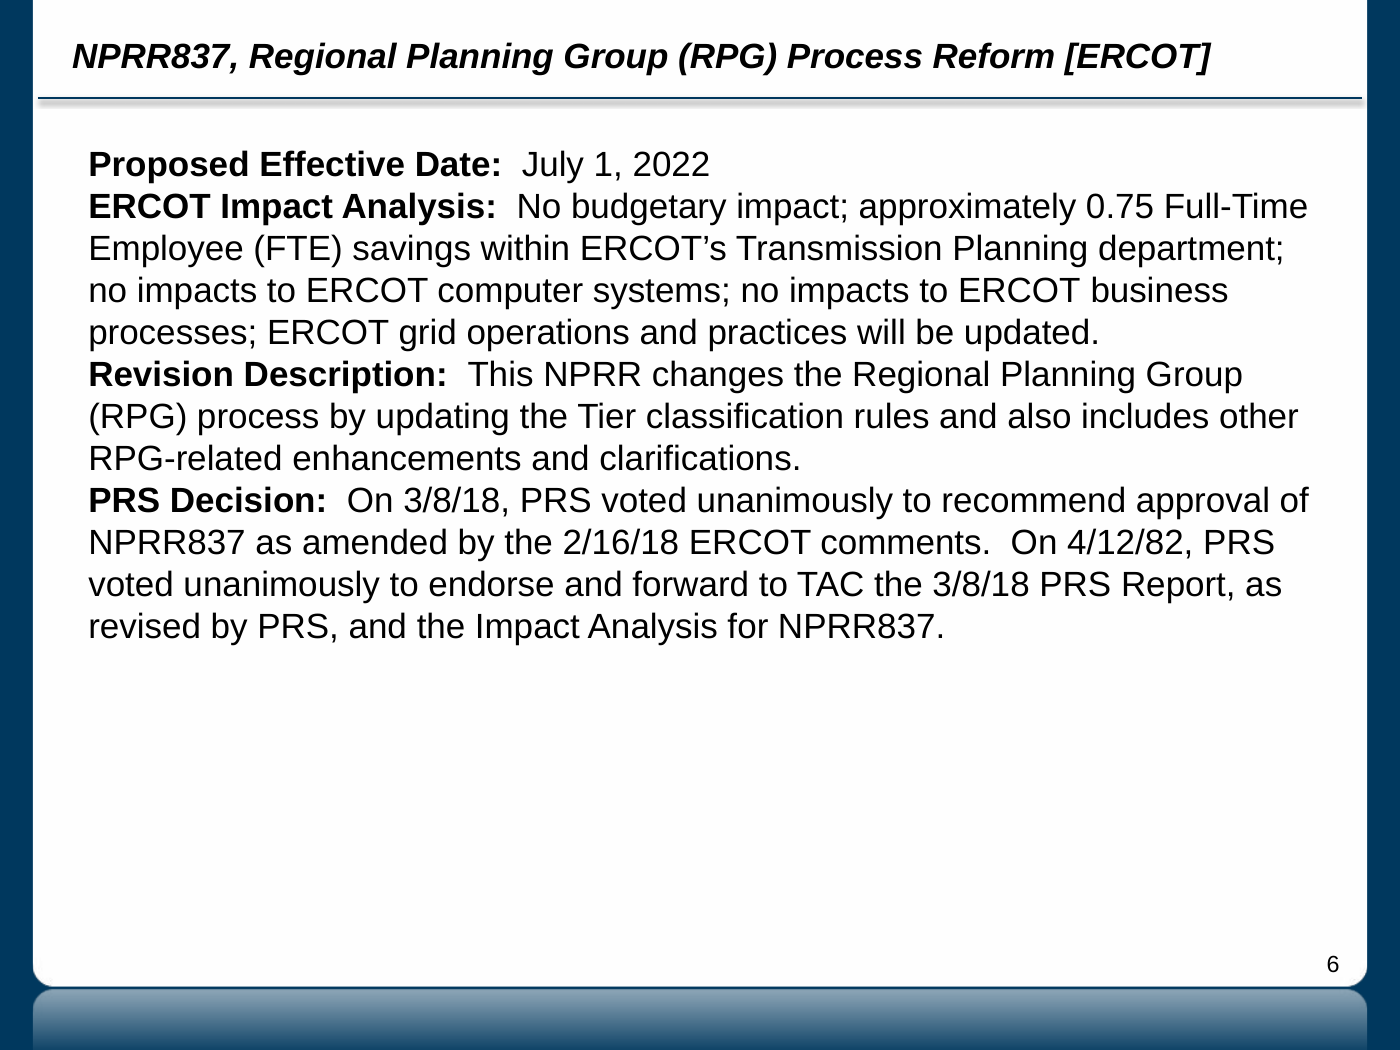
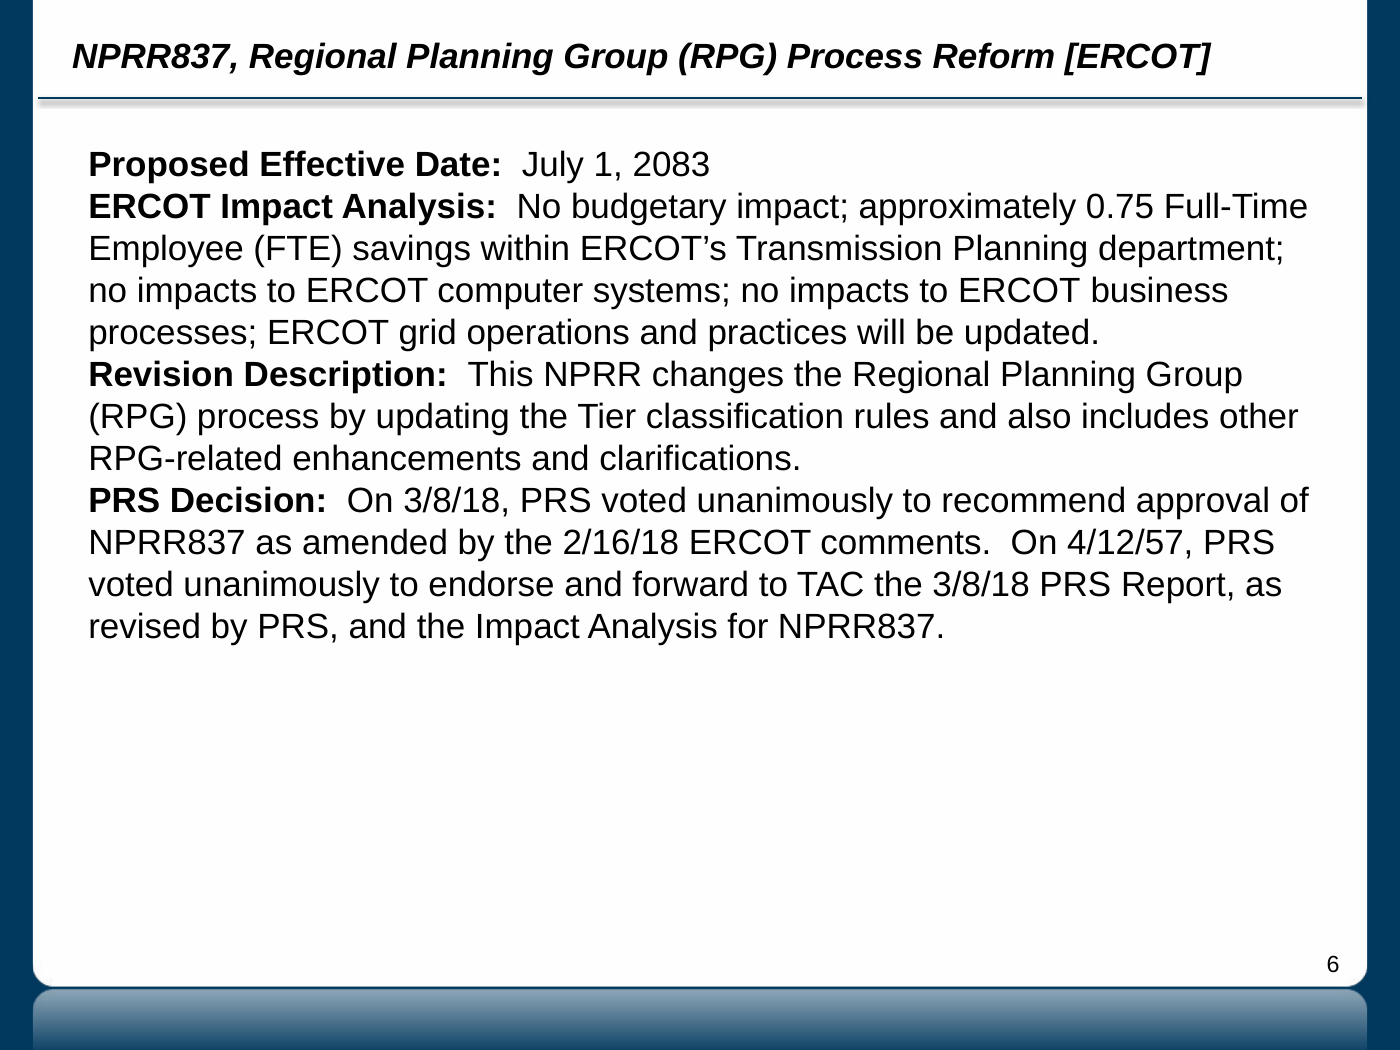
2022: 2022 -> 2083
4/12/82: 4/12/82 -> 4/12/57
